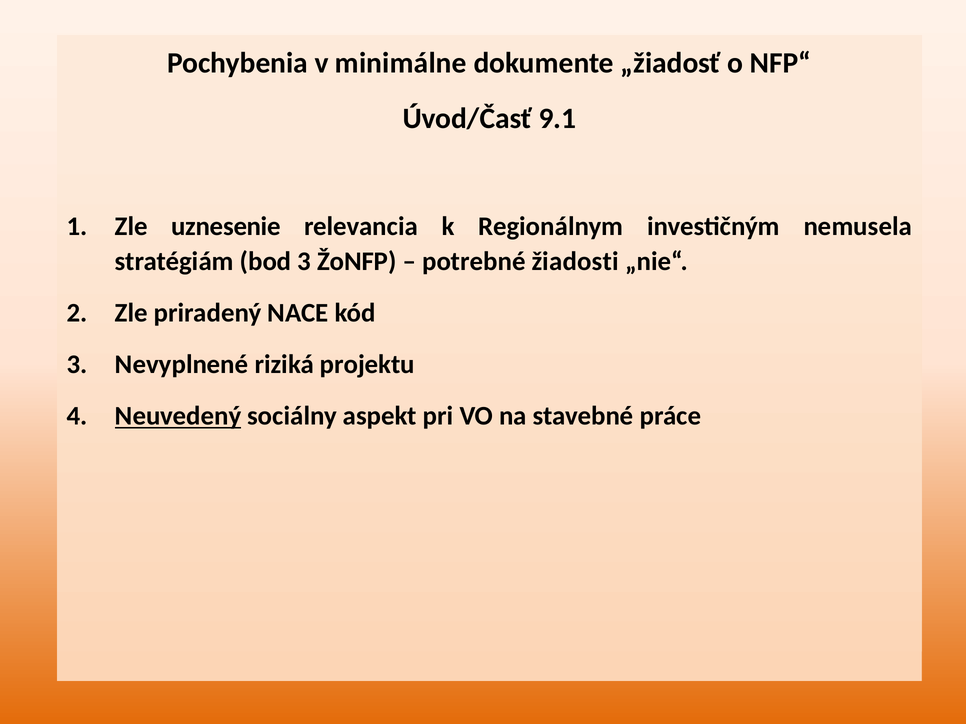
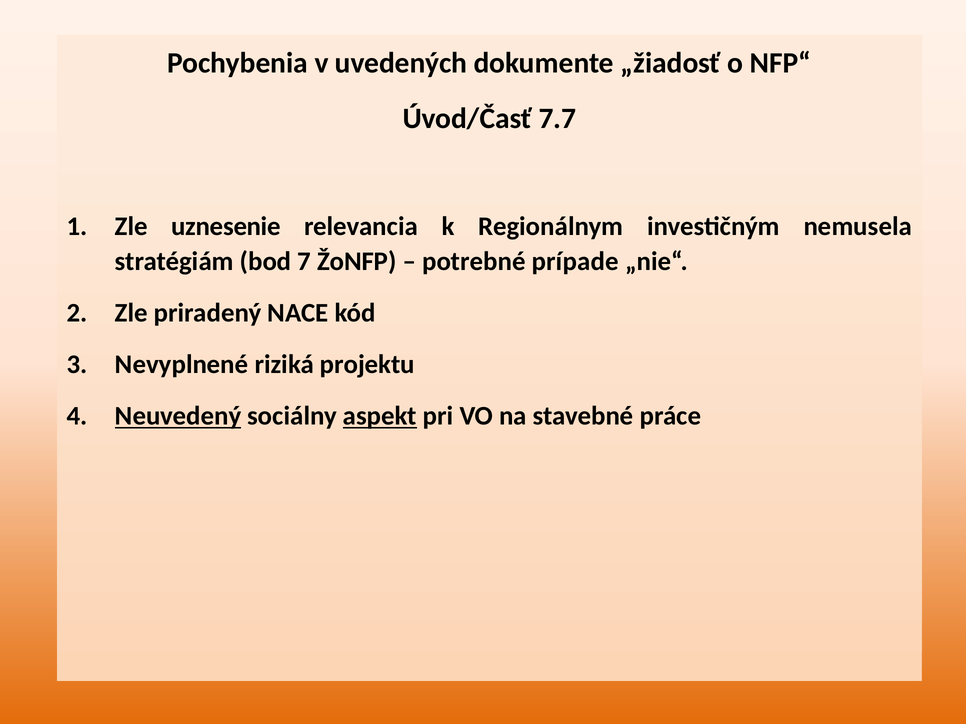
minimálne: minimálne -> uvedených
9.1: 9.1 -> 7.7
bod 3: 3 -> 7
žiadosti: žiadosti -> prípade
aspekt underline: none -> present
